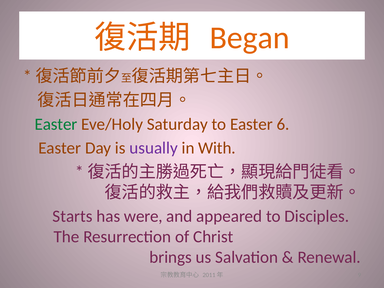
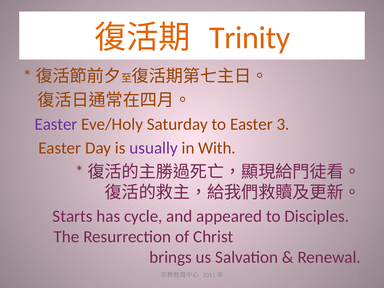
Began: Began -> Trinity
Easter at (56, 124) colour: green -> purple
6: 6 -> 3
were: were -> cycle
